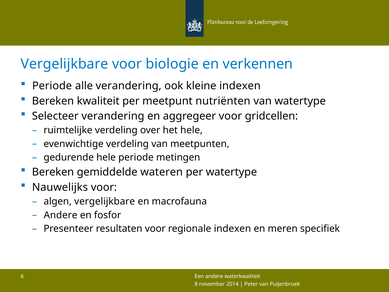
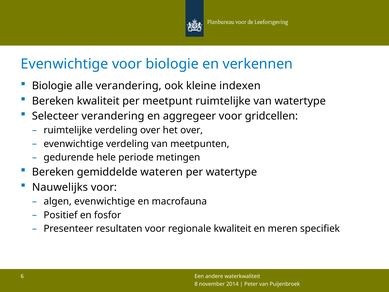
Vergelijkbare at (65, 64): Vergelijkbare -> Evenwichtige
Periode at (52, 86): Periode -> Biologie
meetpunt nutriënten: nutriënten -> ruimtelijke
het hele: hele -> over
algen vergelijkbare: vergelijkbare -> evenwichtige
Andere at (61, 215): Andere -> Positief
regionale indexen: indexen -> kwaliteit
